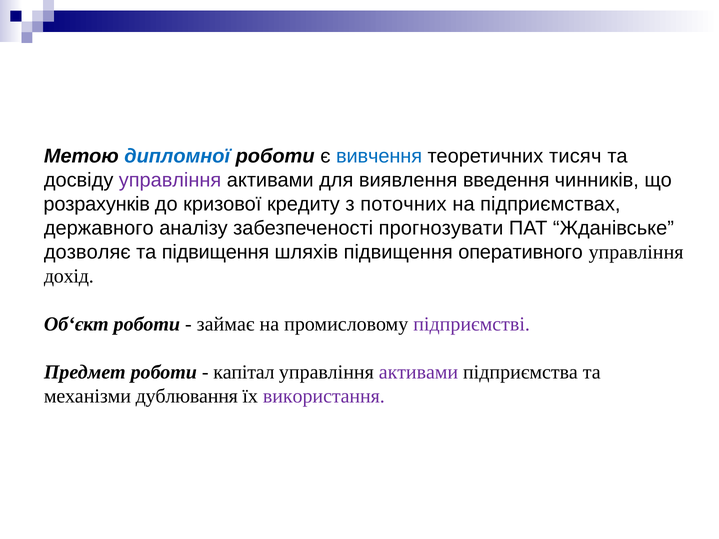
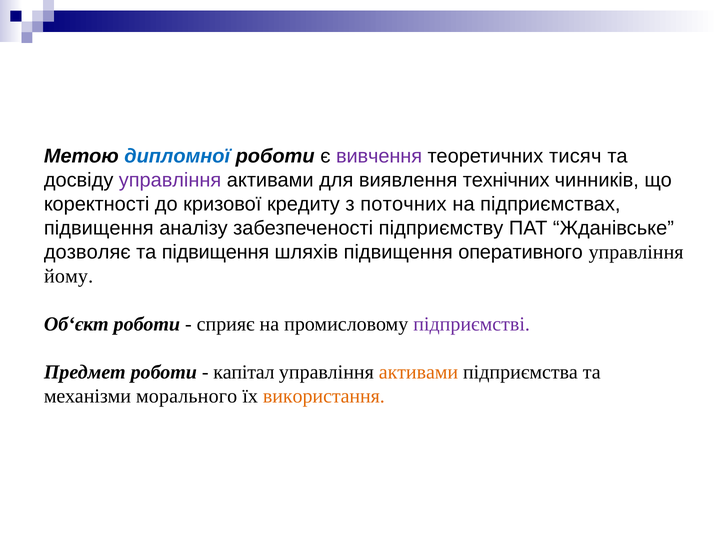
вивчення colour: blue -> purple
введення: введення -> технічних
розрахунків: розрахунків -> коректності
державного at (99, 228): державного -> підвищення
прогнозувати: прогнозувати -> підприємству
дохід: дохід -> йому
займає: займає -> сприяє
активами at (418, 372) colour: purple -> orange
дублювання: дублювання -> морального
використання colour: purple -> orange
